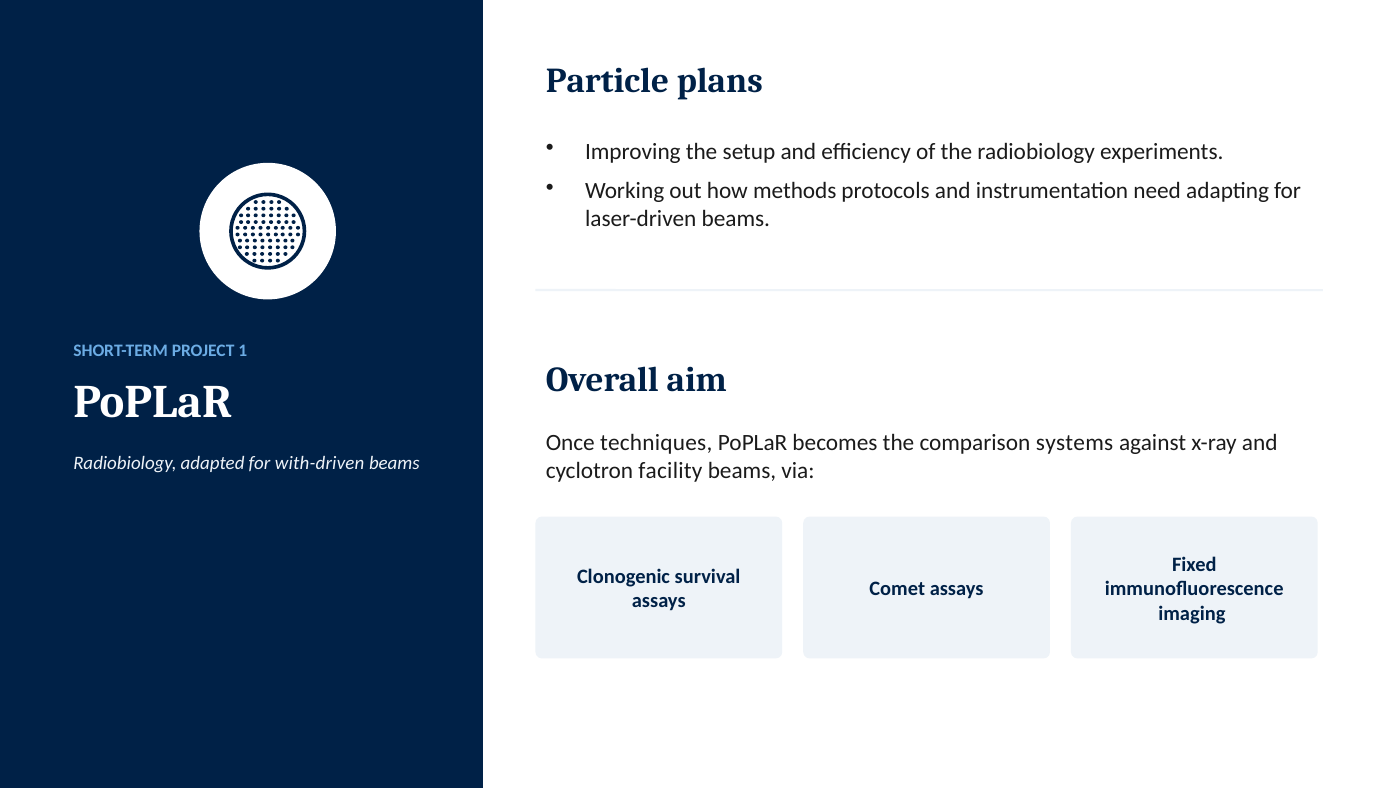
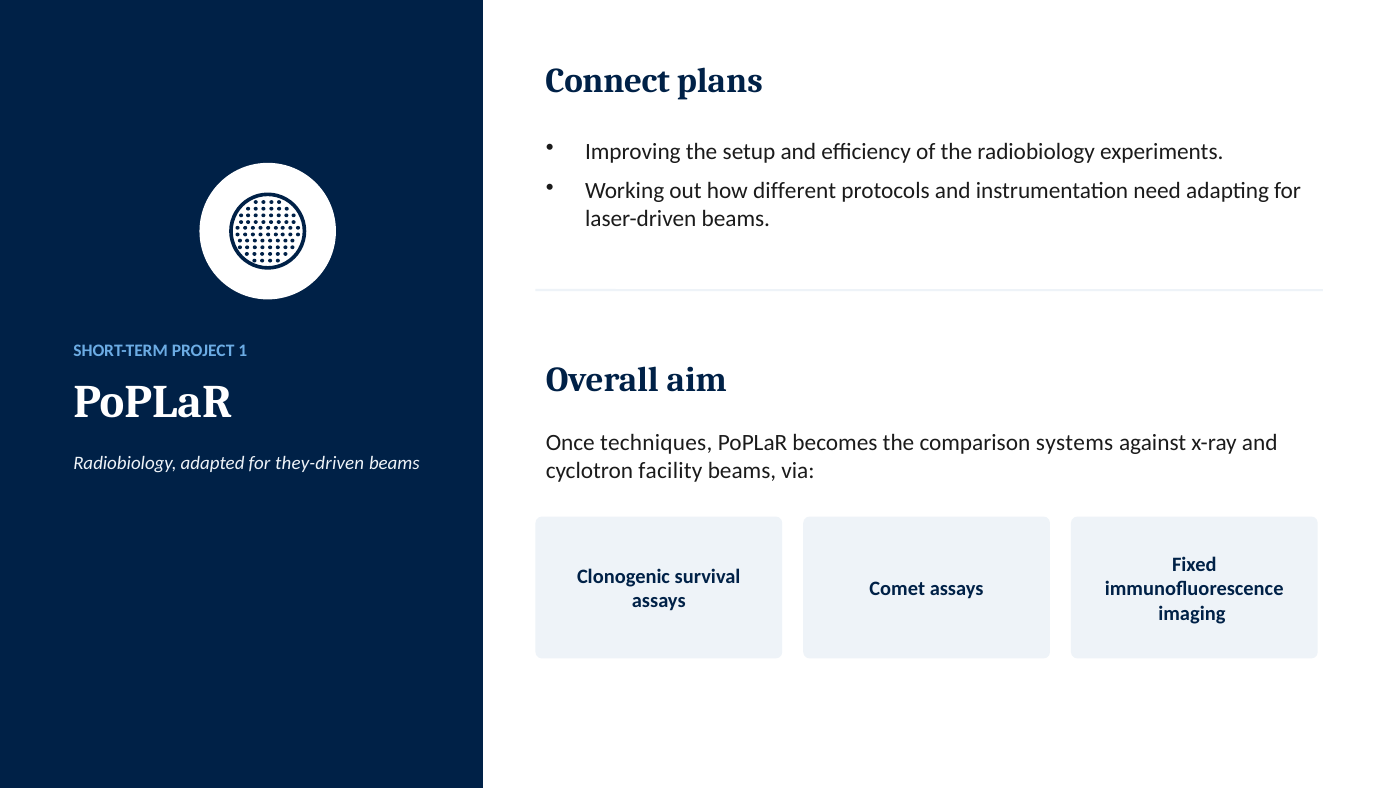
Particle: Particle -> Connect
methods: methods -> different
with-driven: with-driven -> they-driven
